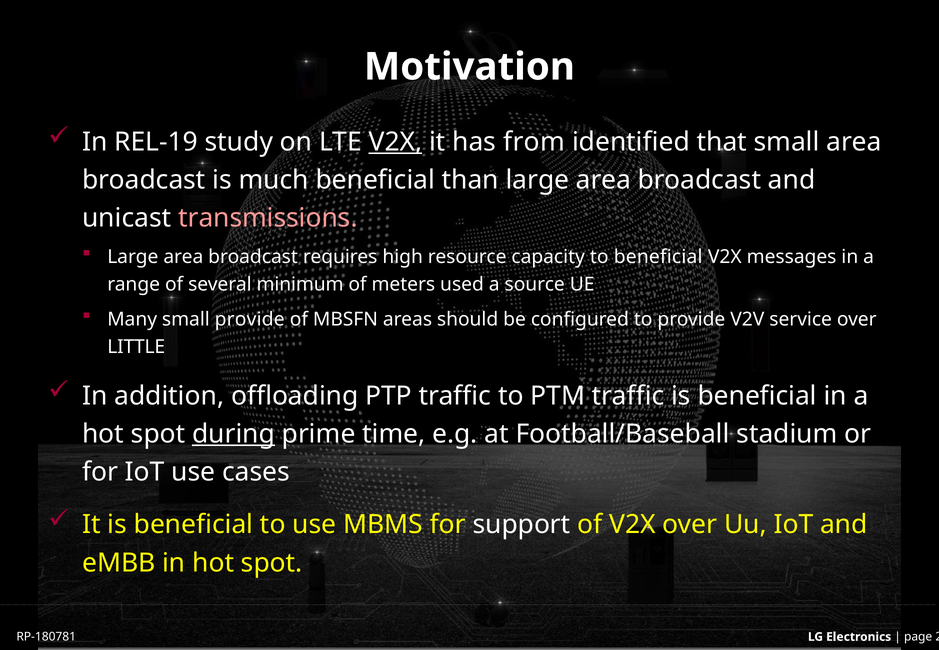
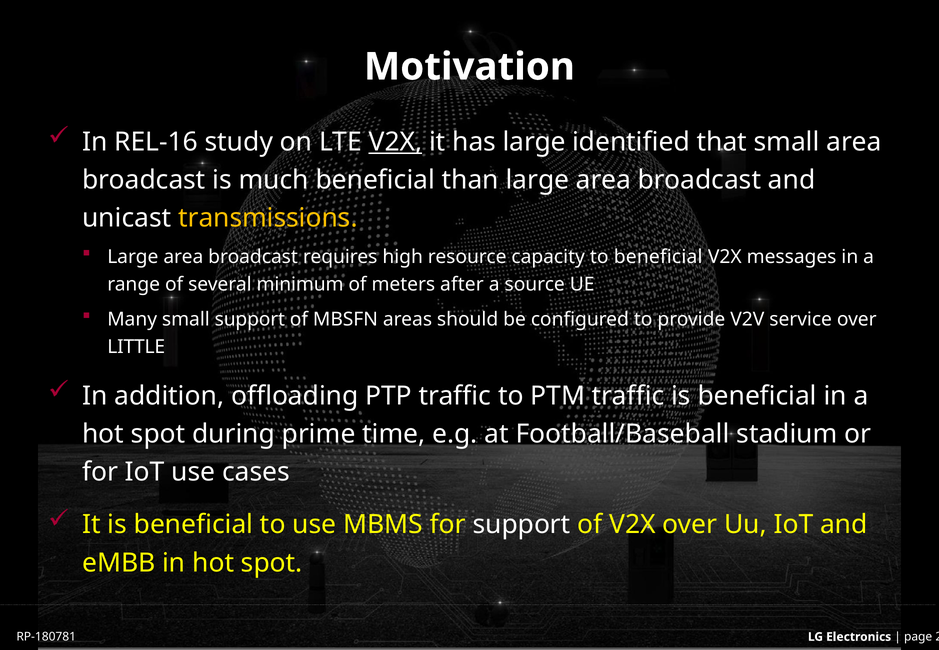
REL-19: REL-19 -> REL-16
has from: from -> large
transmissions colour: pink -> yellow
used: used -> after
small provide: provide -> support
during underline: present -> none
